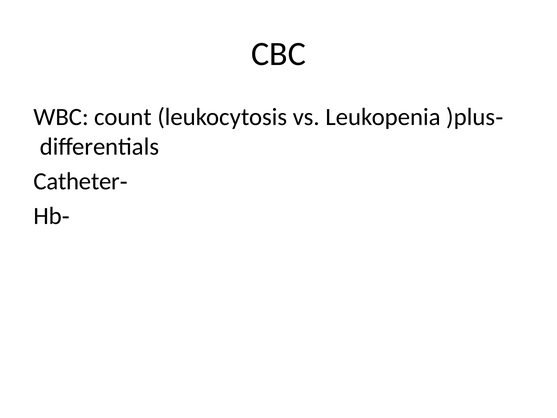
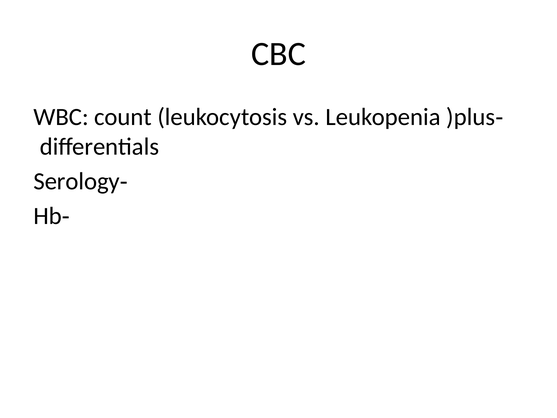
Catheter: Catheter -> Serology
